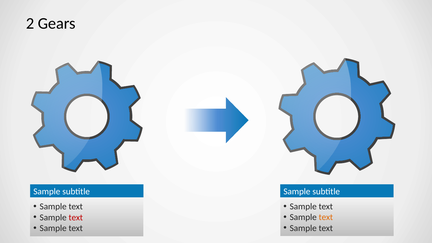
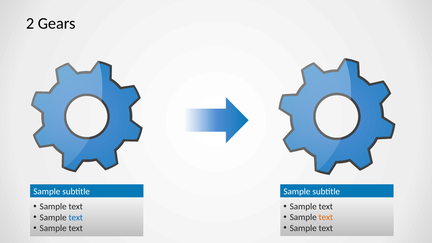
text at (76, 217) colour: red -> blue
